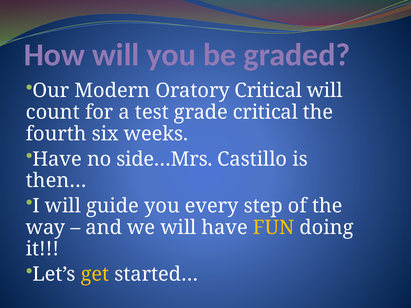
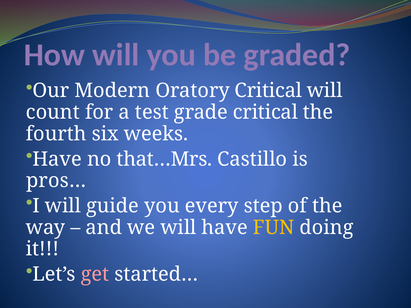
side…Mrs: side…Mrs -> that…Mrs
then…: then… -> pros…
get colour: yellow -> pink
